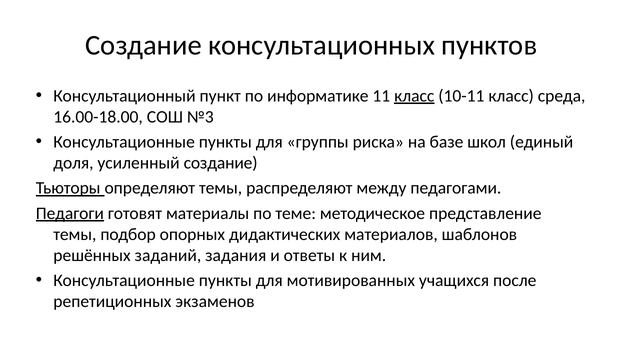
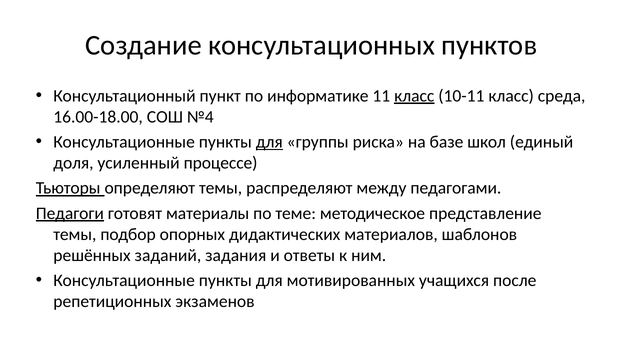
№3: №3 -> №4
для at (269, 142) underline: none -> present
усиленный создание: создание -> процессе
